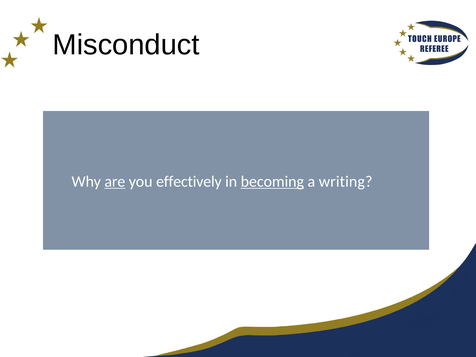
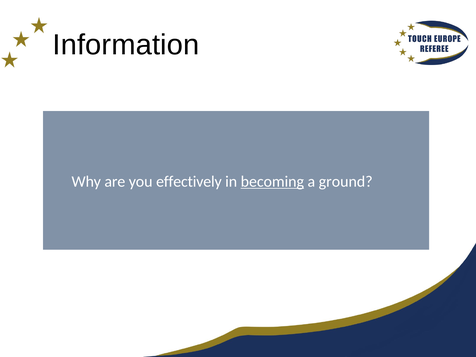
Misconduct: Misconduct -> Information
are underline: present -> none
writing: writing -> ground
